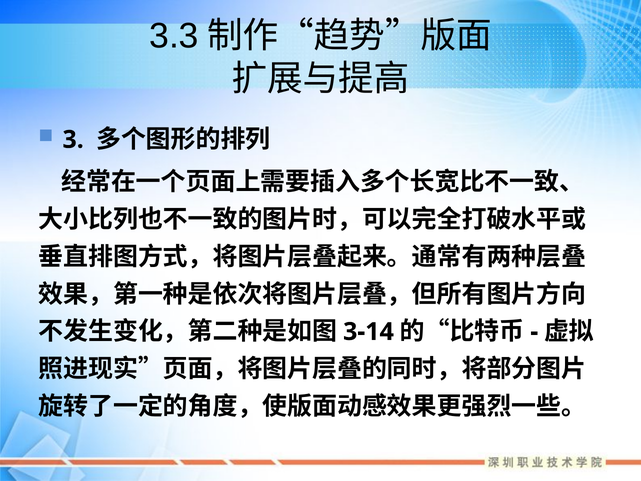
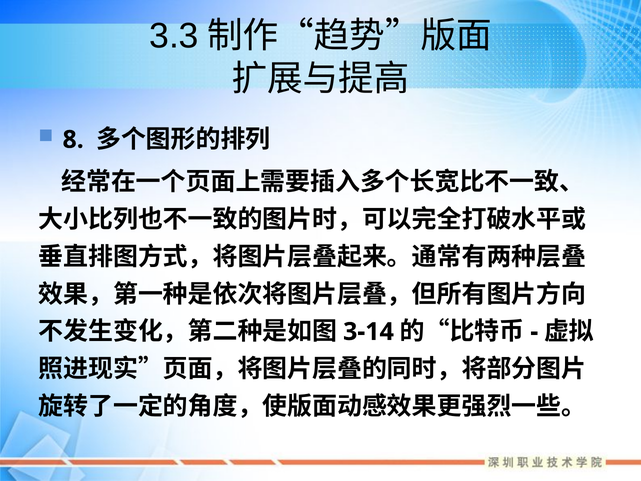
3: 3 -> 8
